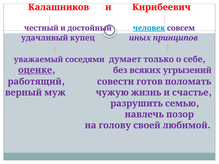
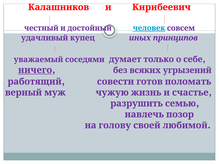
оценке: оценке -> ничего
